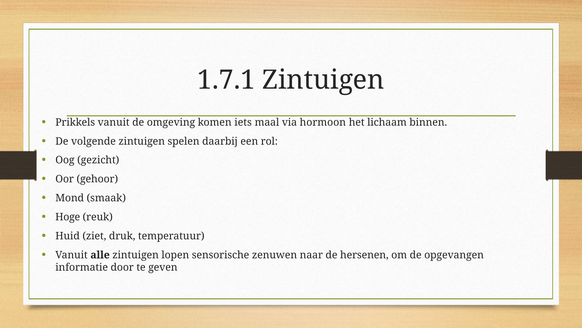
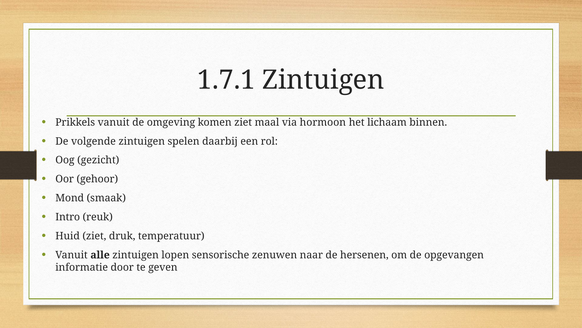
komen iets: iets -> ziet
Hoge: Hoge -> Intro
